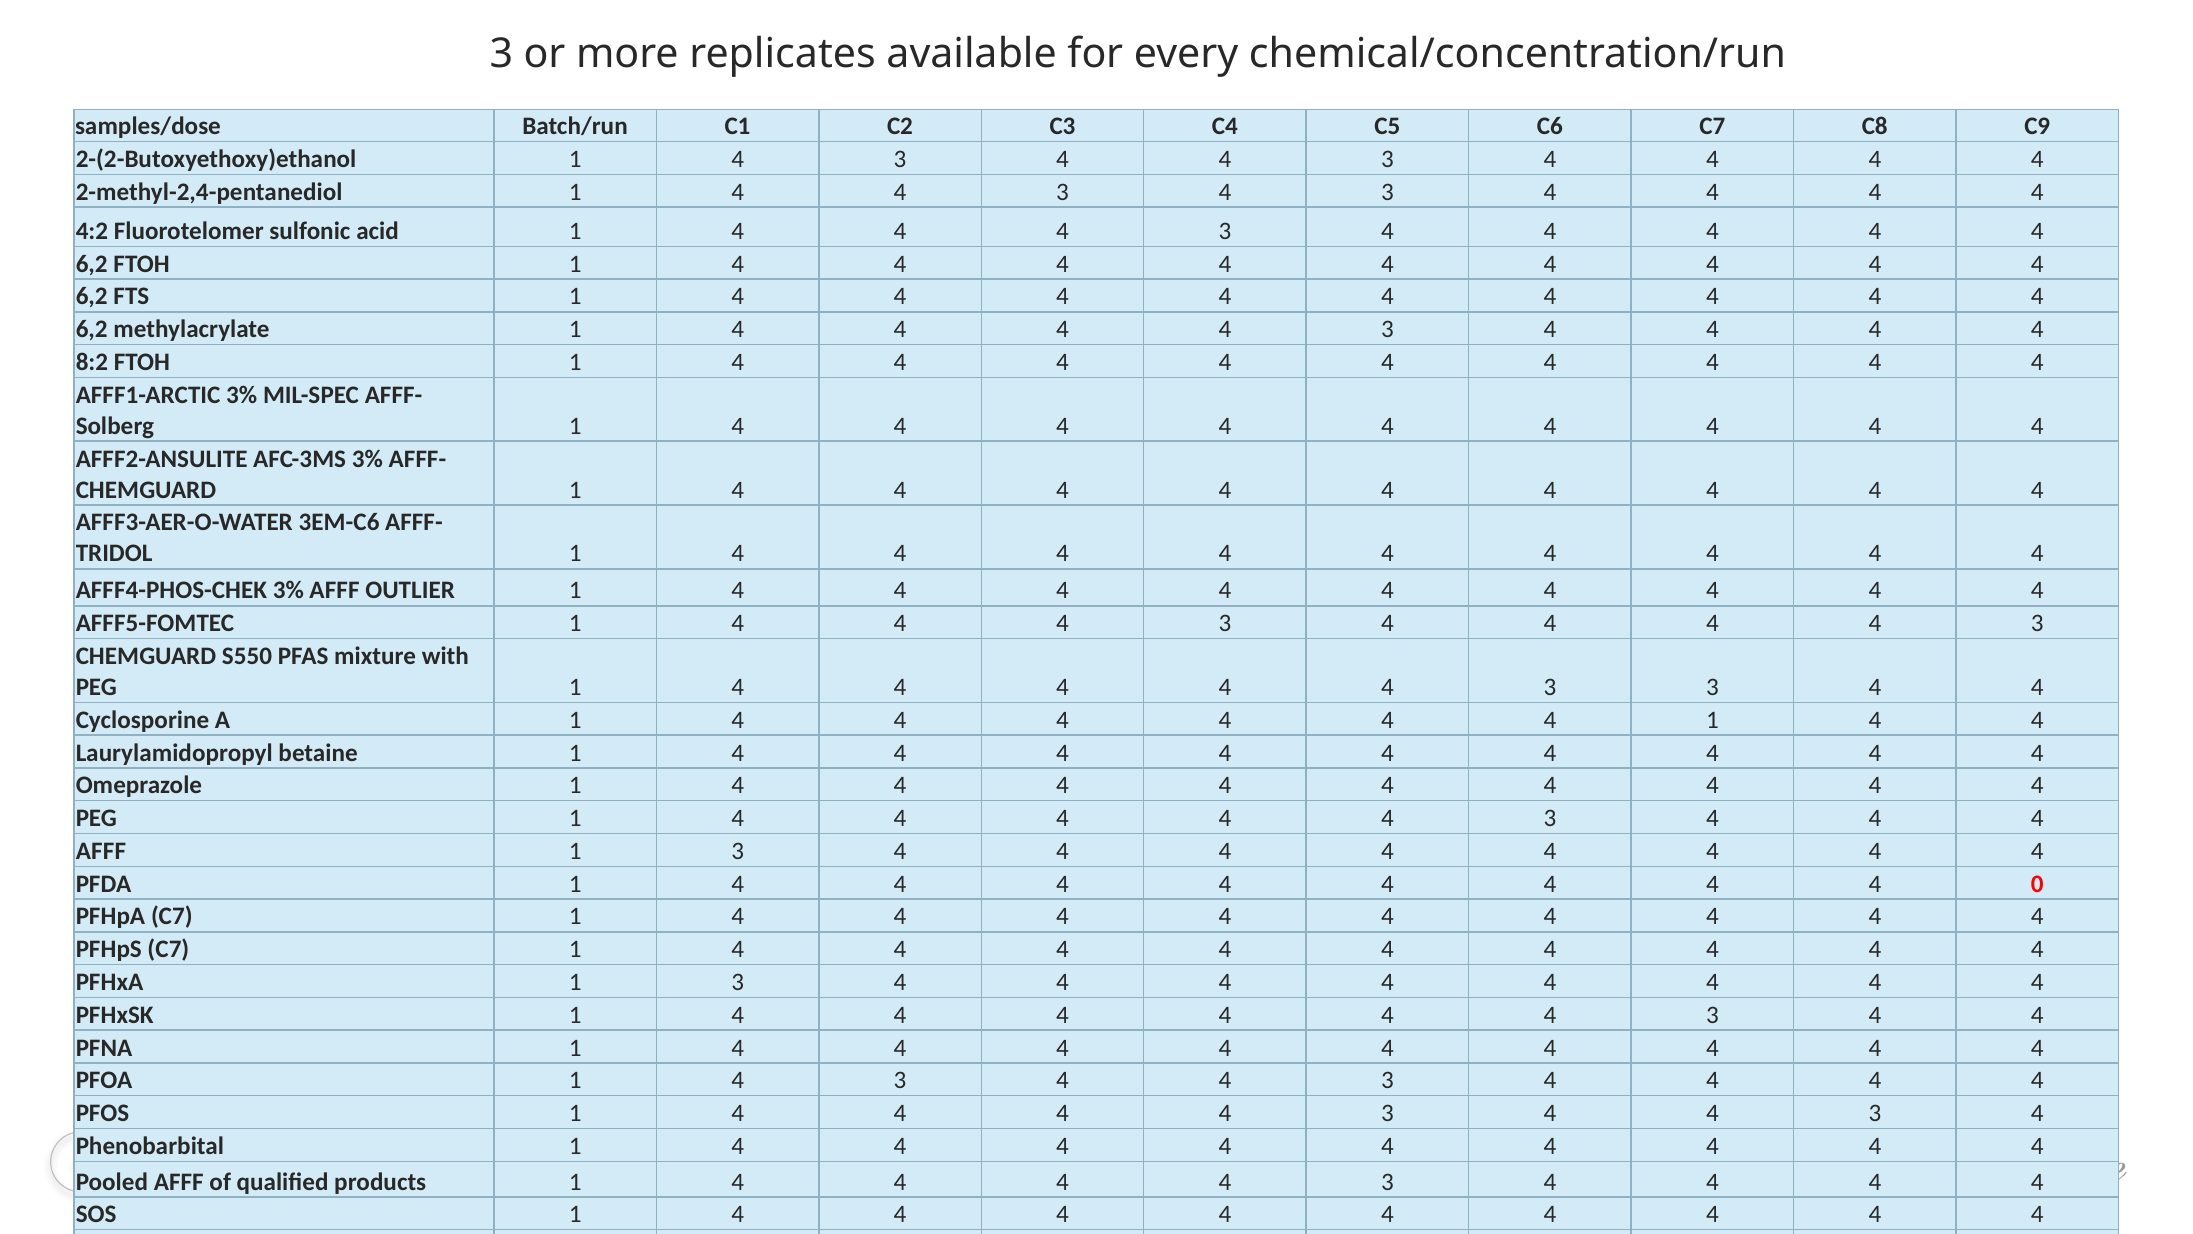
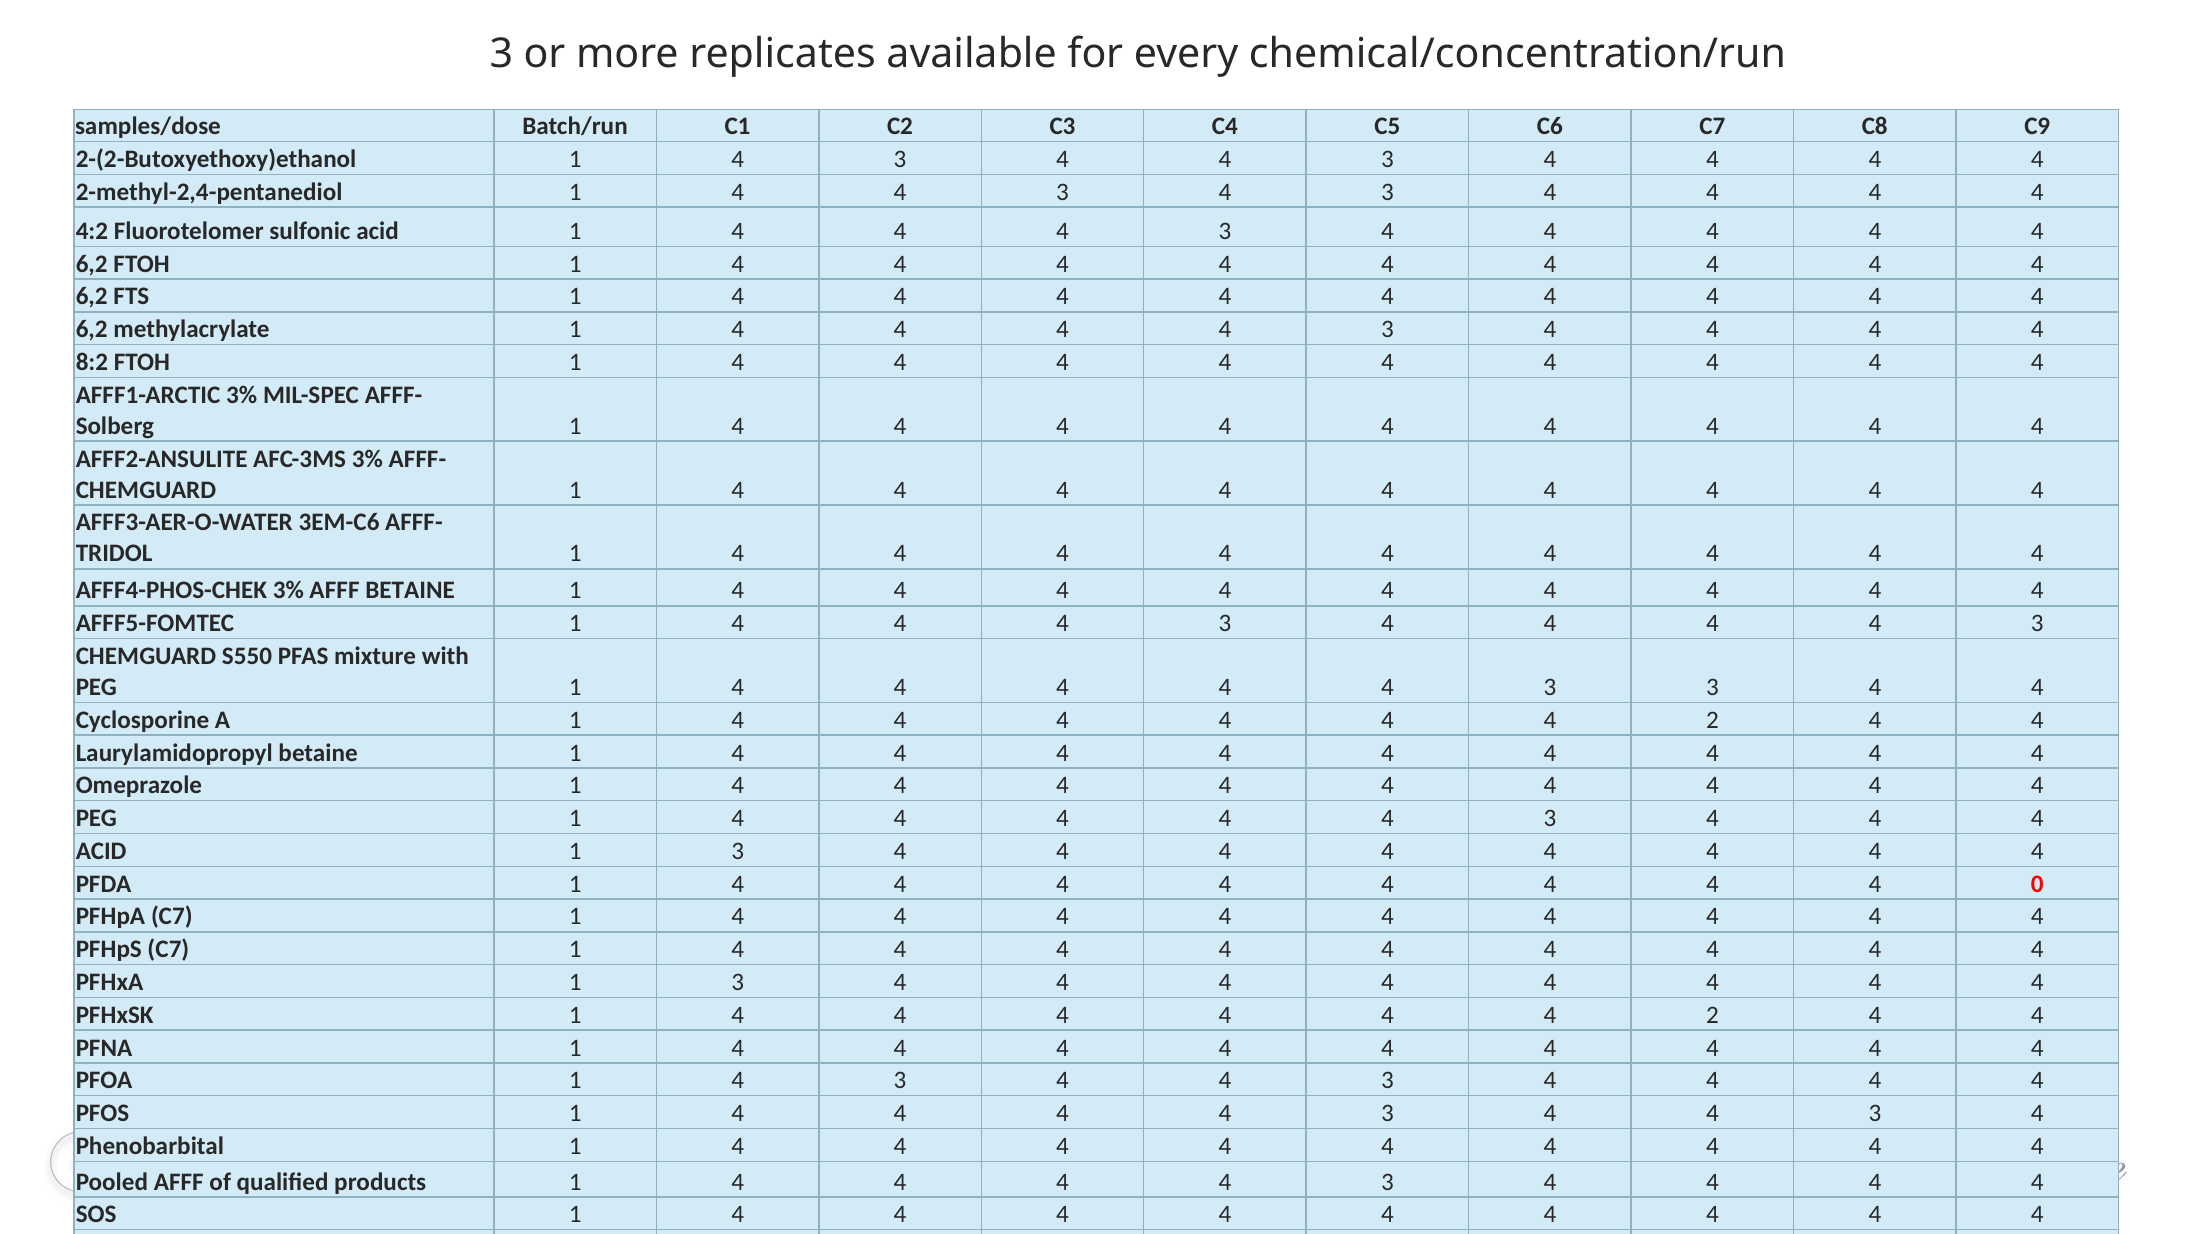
AFFF OUTLIER: OUTLIER -> BETAINE
1 at (1712, 720): 1 -> 2
AFFF at (101, 851): AFFF -> ACID
3 at (1712, 1015): 3 -> 2
